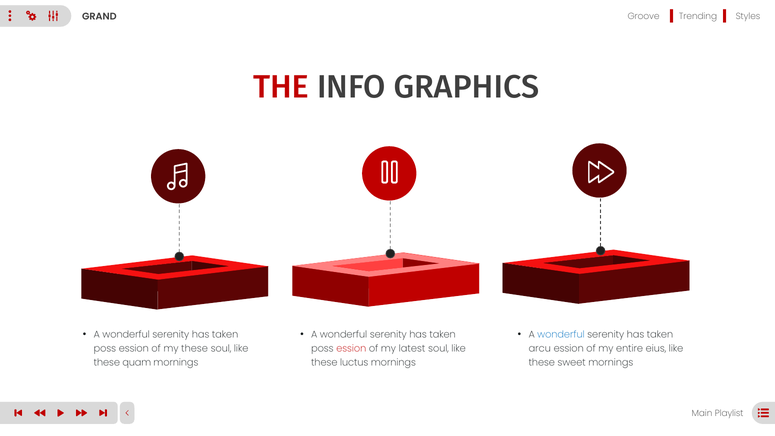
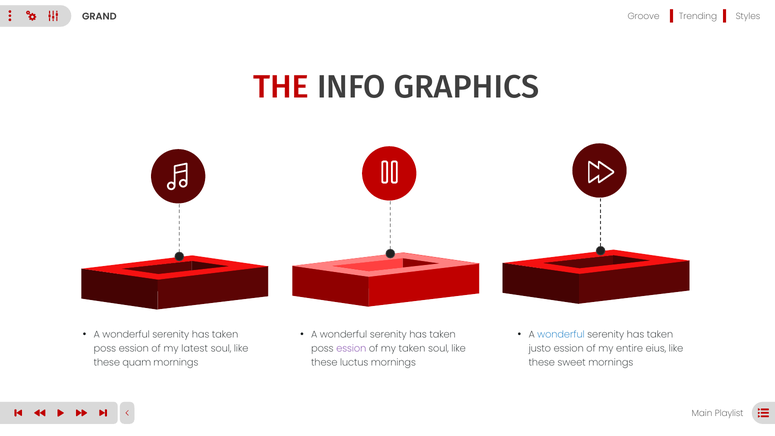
my these: these -> latest
ession at (351, 349) colour: red -> purple
my latest: latest -> taken
arcu: arcu -> justo
